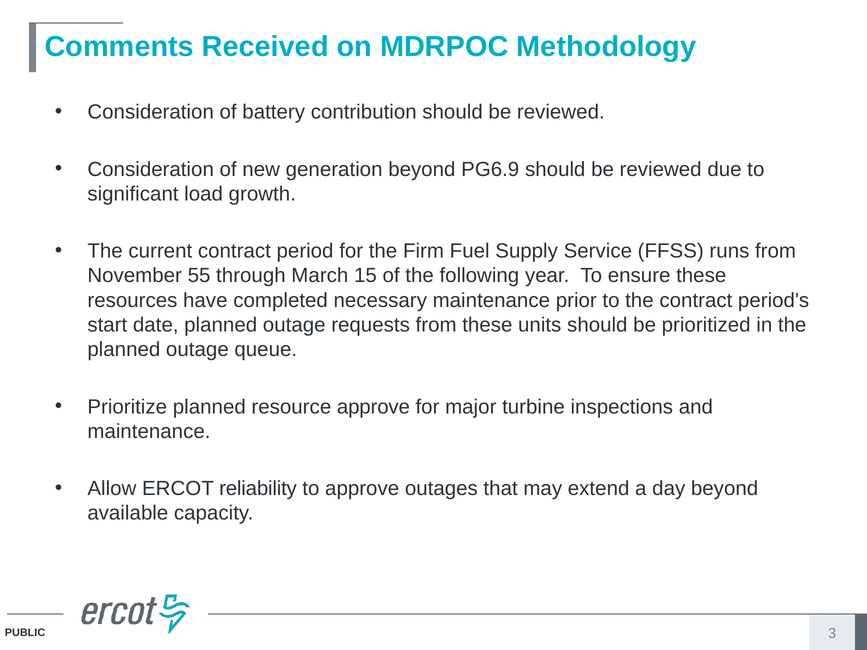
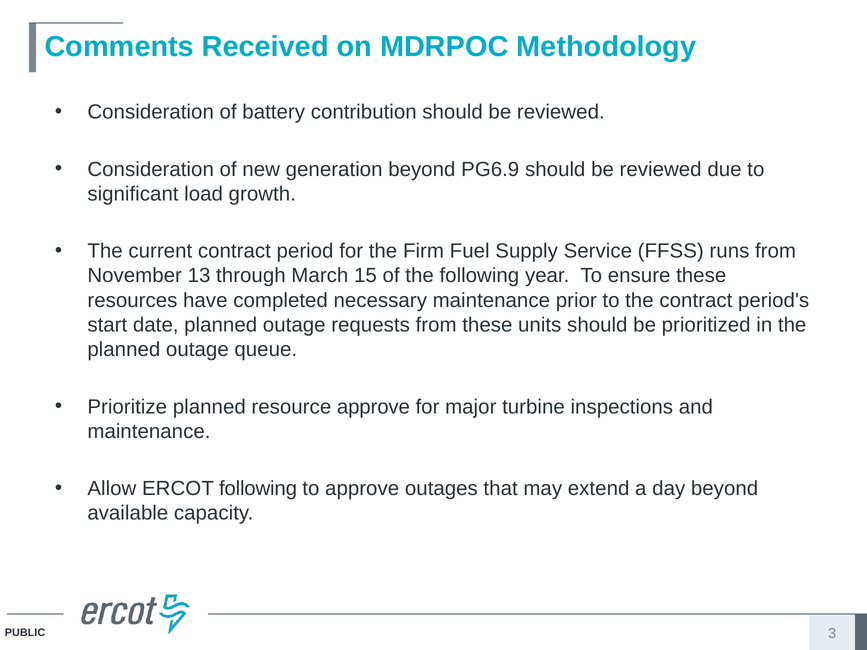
55: 55 -> 13
ERCOT reliability: reliability -> following
